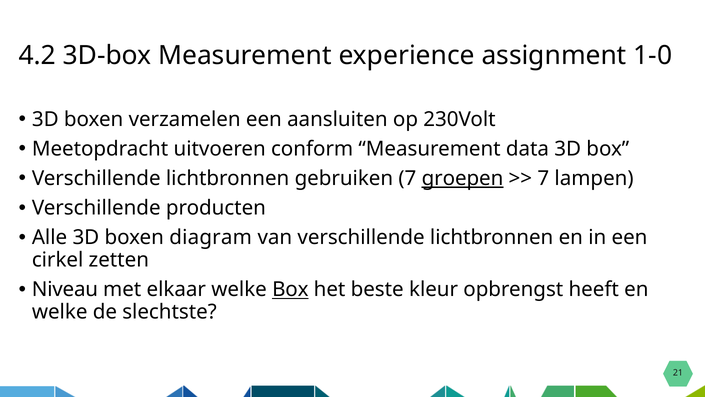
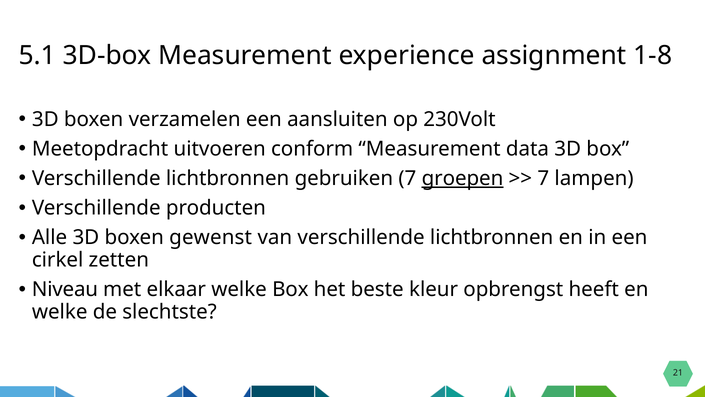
4.2: 4.2 -> 5.1
1-0: 1-0 -> 1-8
diagram: diagram -> gewenst
Box at (290, 289) underline: present -> none
